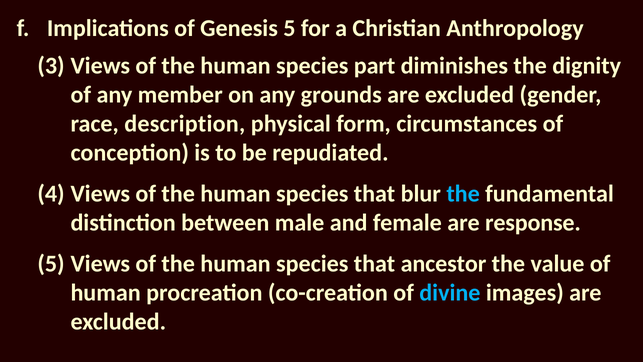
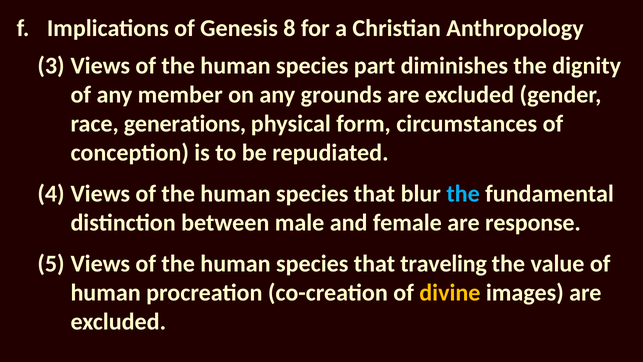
5: 5 -> 8
description: description -> generations
ancestor: ancestor -> traveling
divine colour: light blue -> yellow
